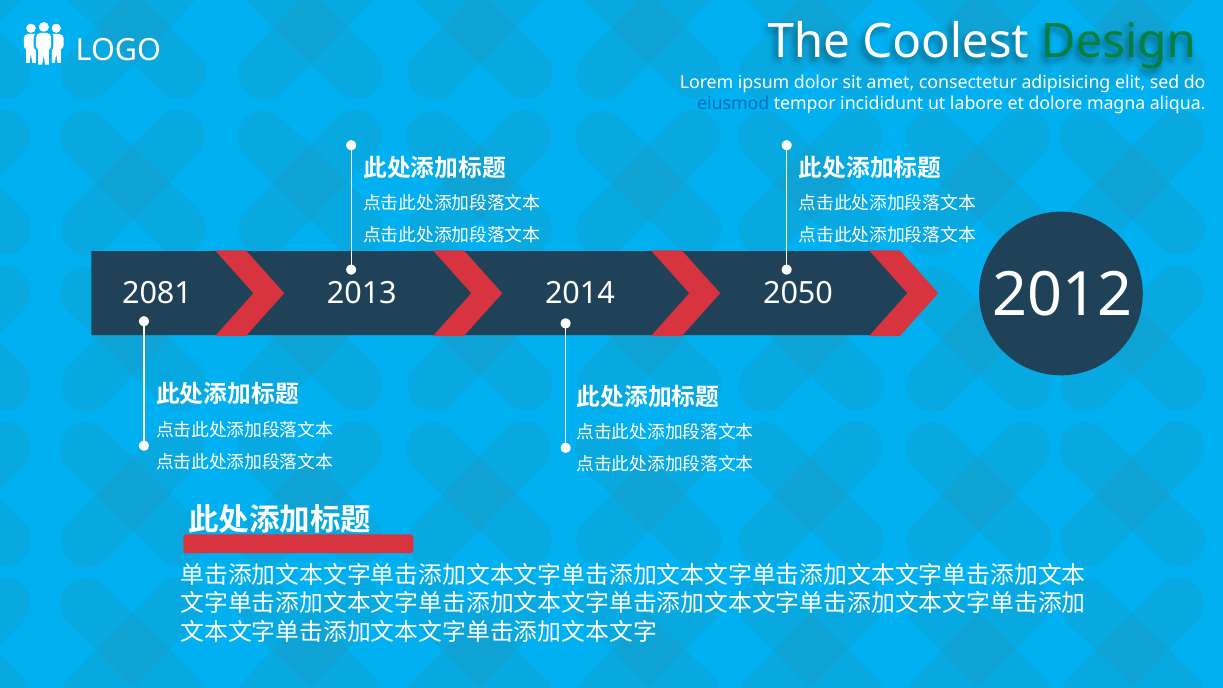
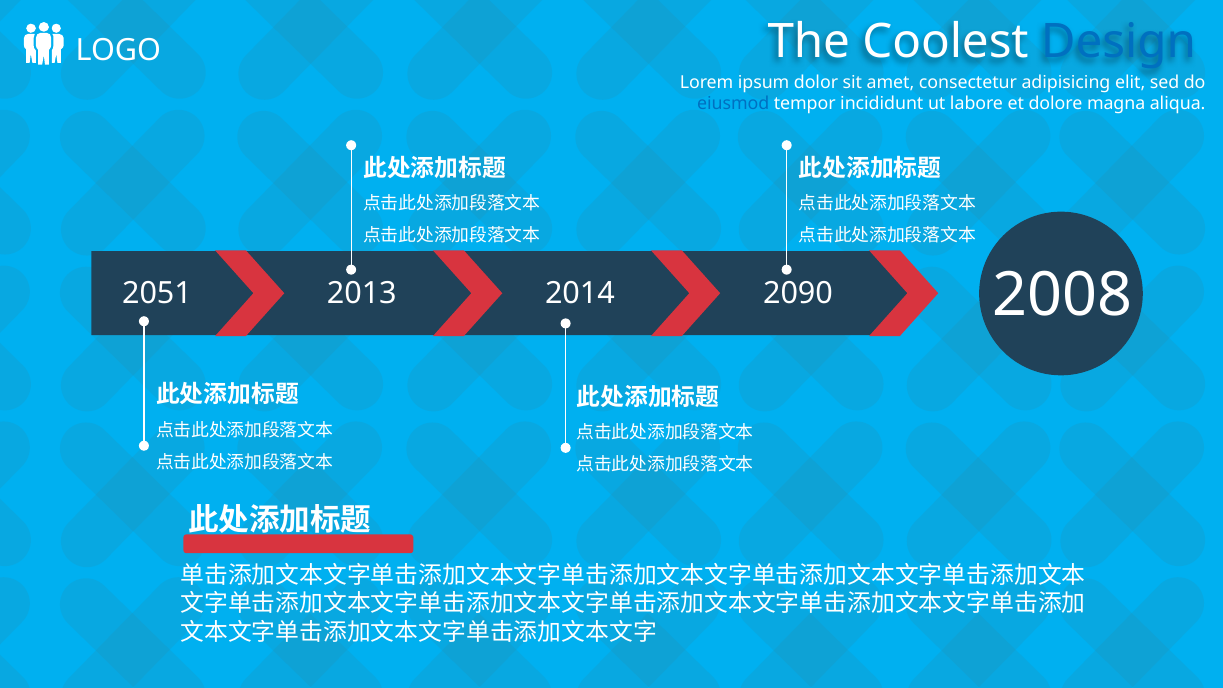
Design colour: green -> blue
2012: 2012 -> 2008
2081: 2081 -> 2051
2050: 2050 -> 2090
